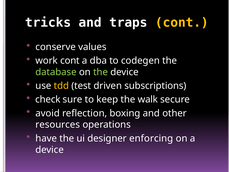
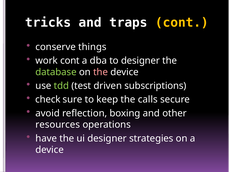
values: values -> things
to codegen: codegen -> designer
the at (101, 72) colour: light green -> pink
tdd colour: yellow -> light green
walk: walk -> calls
enforcing: enforcing -> strategies
